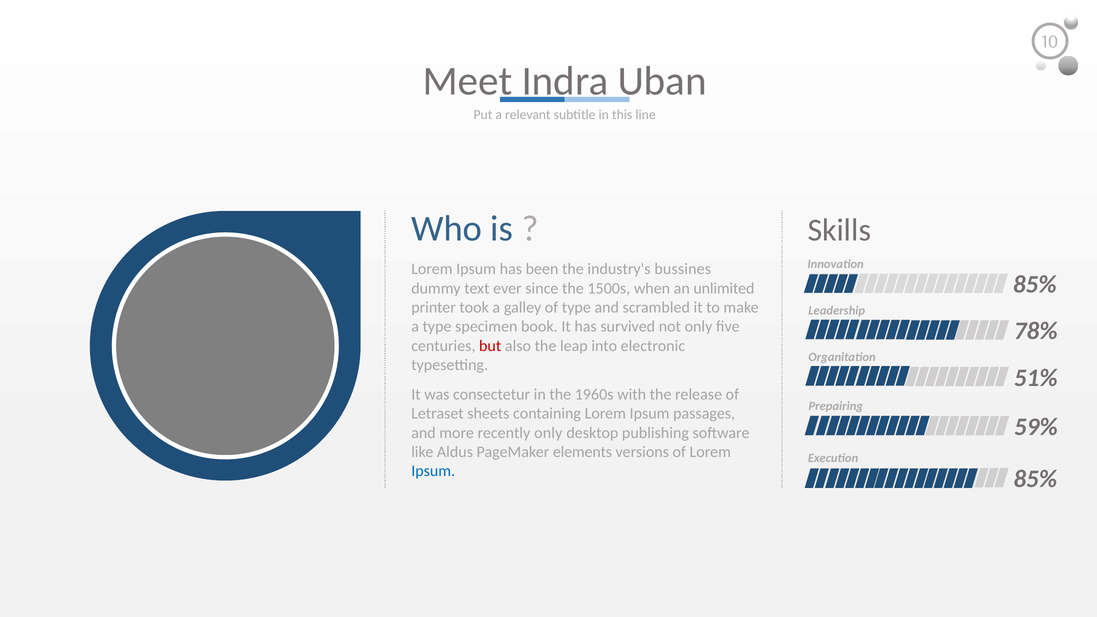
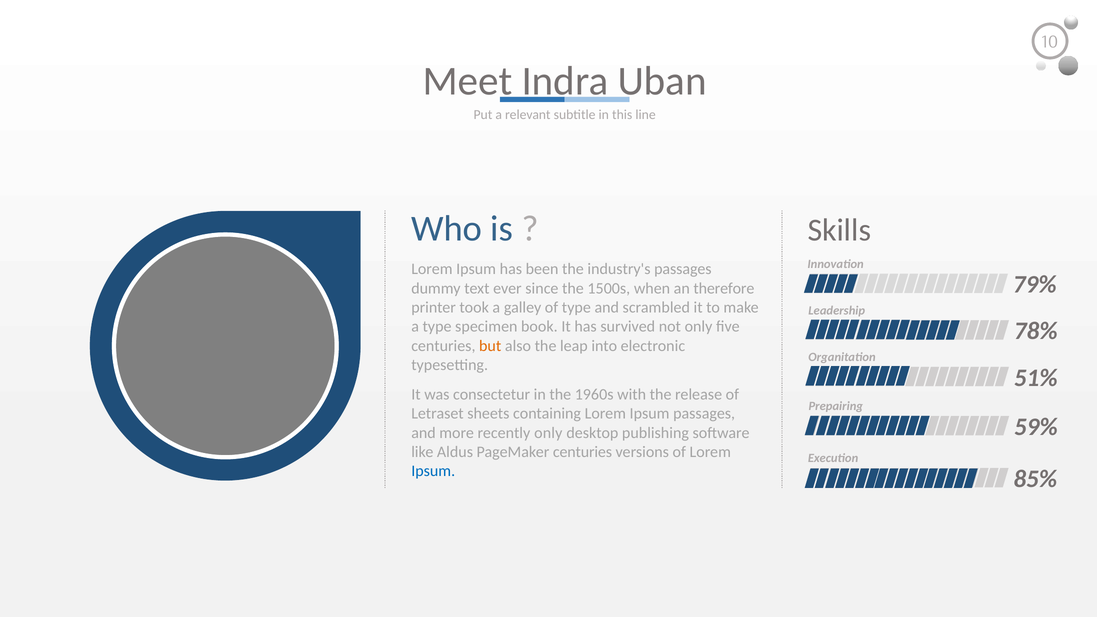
industry's bussines: bussines -> passages
85% at (1035, 285): 85% -> 79%
unlimited: unlimited -> therefore
but colour: red -> orange
PageMaker elements: elements -> centuries
